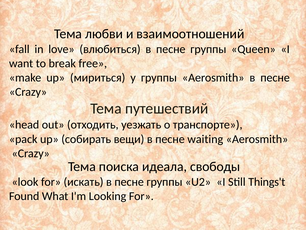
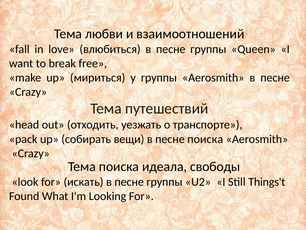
песне waiting: waiting -> поиска
